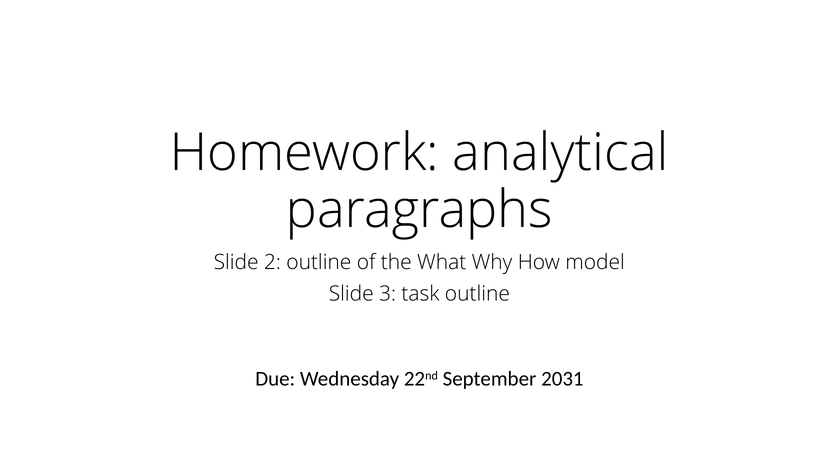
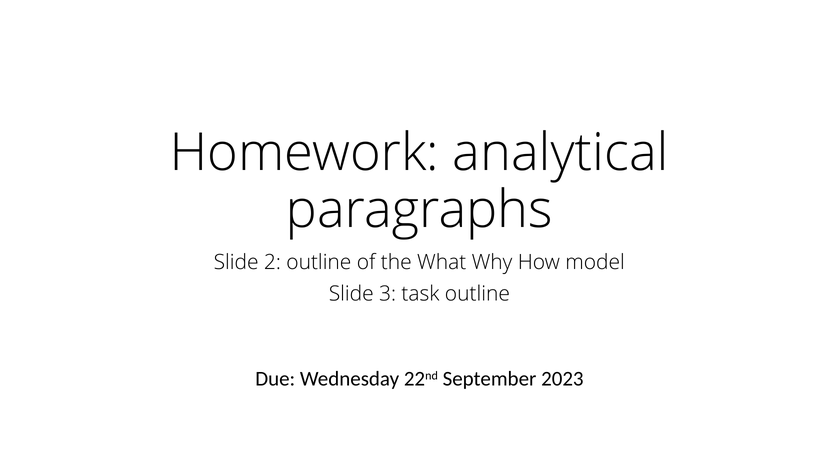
2031: 2031 -> 2023
